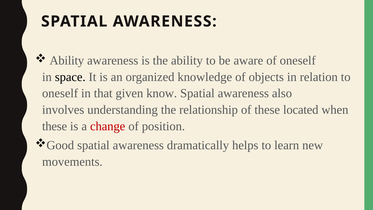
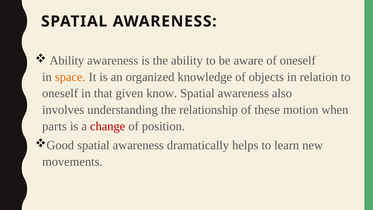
space colour: black -> orange
located: located -> motion
these at (55, 126): these -> parts
